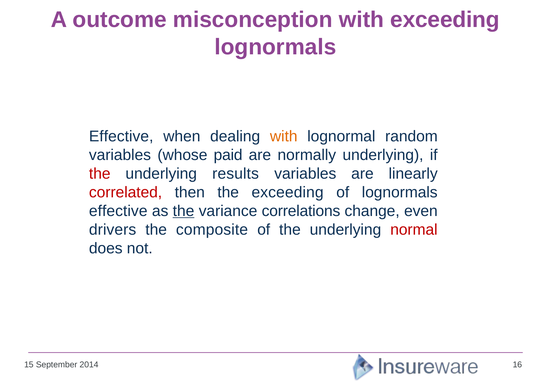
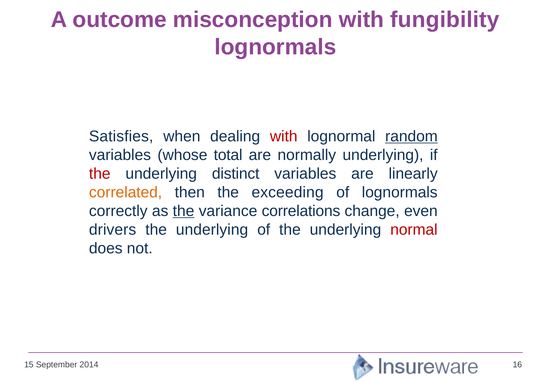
with exceeding: exceeding -> fungibility
Effective at (121, 136): Effective -> Satisfies
with at (284, 136) colour: orange -> red
random underline: none -> present
paid: paid -> total
results: results -> distinct
correlated colour: red -> orange
effective at (118, 211): effective -> correctly
composite at (212, 229): composite -> underlying
